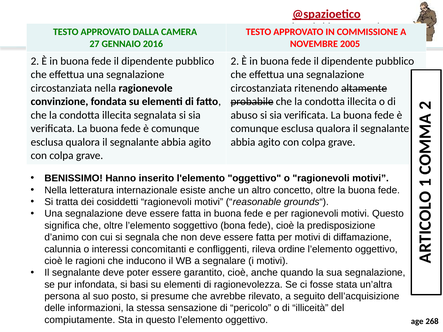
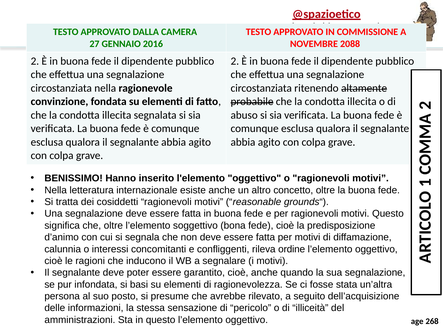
2005: 2005 -> 2088
compiutamente: compiutamente -> amministrazioni
